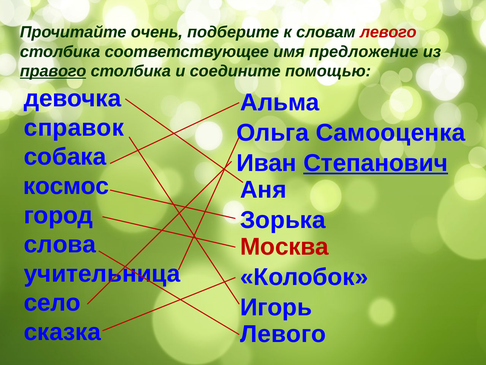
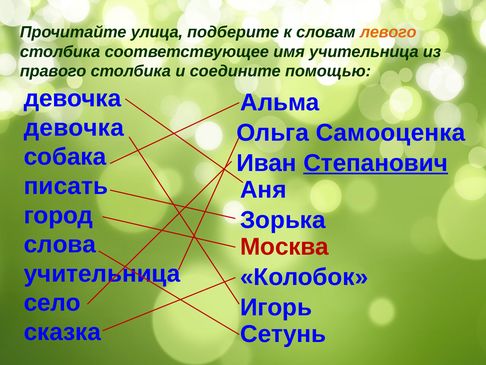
очень: очень -> улица
левого at (388, 32) colour: red -> orange
имя предложение: предложение -> учительница
правого underline: present -> none
справок at (74, 128): справок -> девочка
космос: космос -> писать
Левого at (283, 334): Левого -> Сетунь
